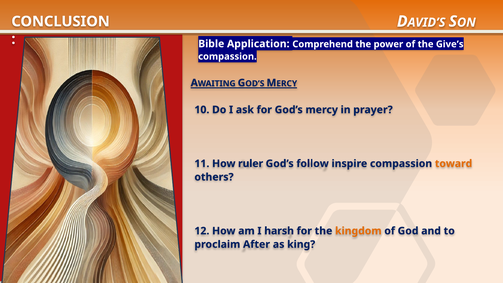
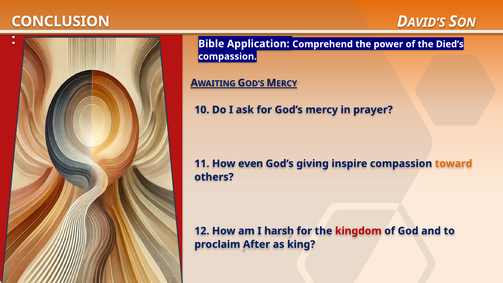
Give’s: Give’s -> Died’s
ruler: ruler -> even
follow: follow -> giving
kingdom colour: orange -> red
